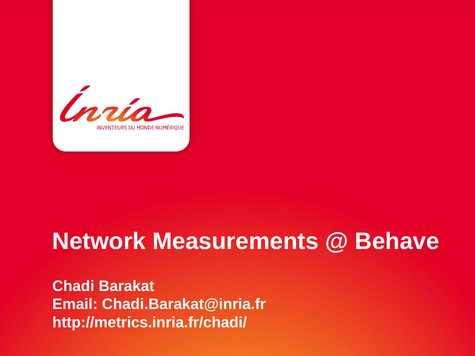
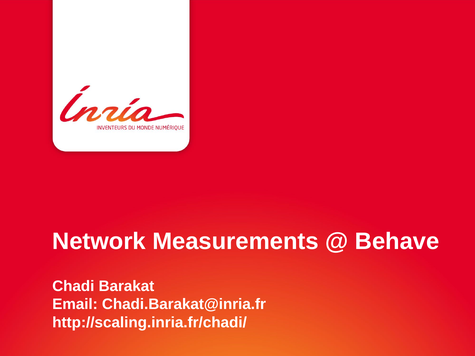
http://metrics.inria.fr/chadi/: http://metrics.inria.fr/chadi/ -> http://scaling.inria.fr/chadi/
